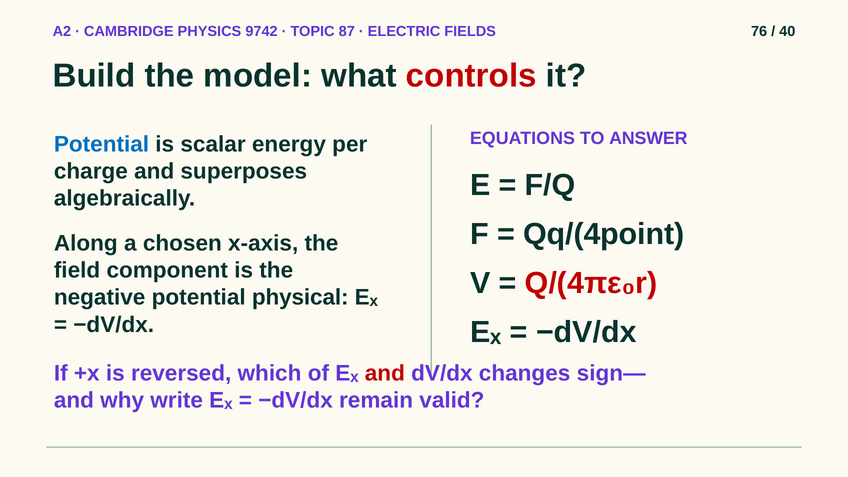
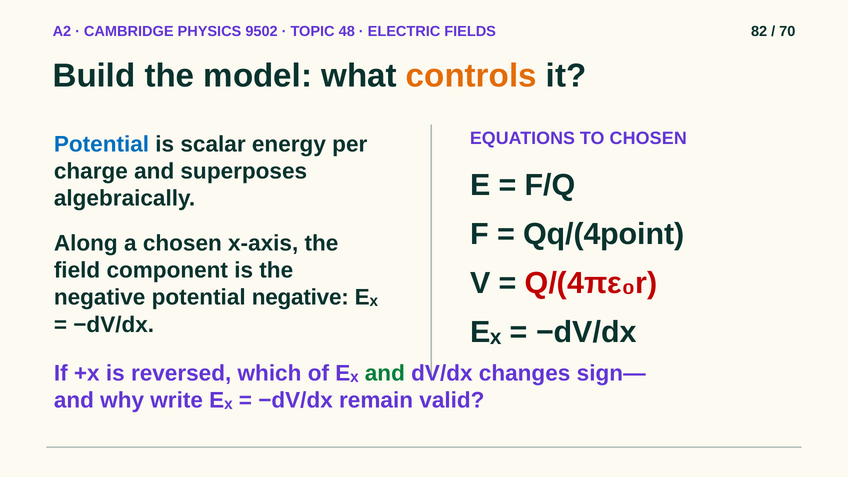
9742: 9742 -> 9502
87: 87 -> 48
76: 76 -> 82
40: 40 -> 70
controls colour: red -> orange
TO ANSWER: ANSWER -> CHOSEN
potential physical: physical -> negative
and at (385, 373) colour: red -> green
